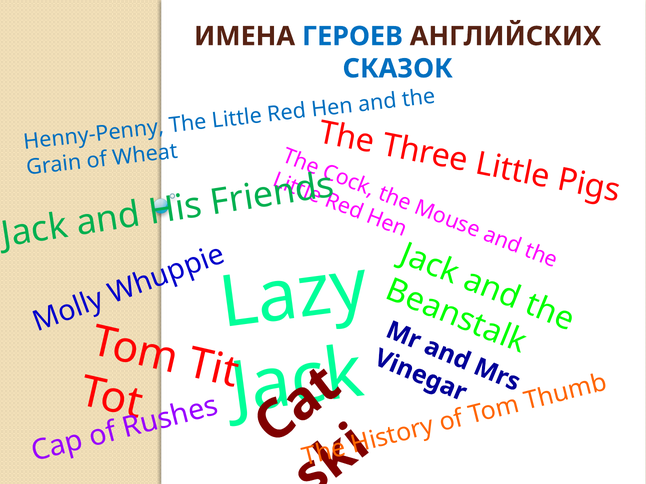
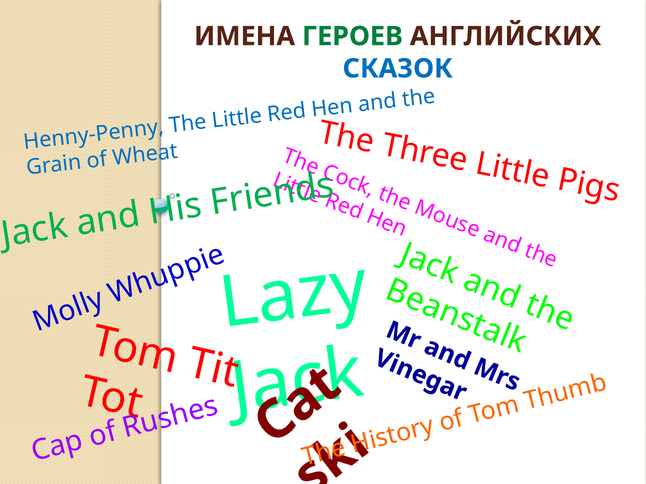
ГЕРОЕВ colour: blue -> green
